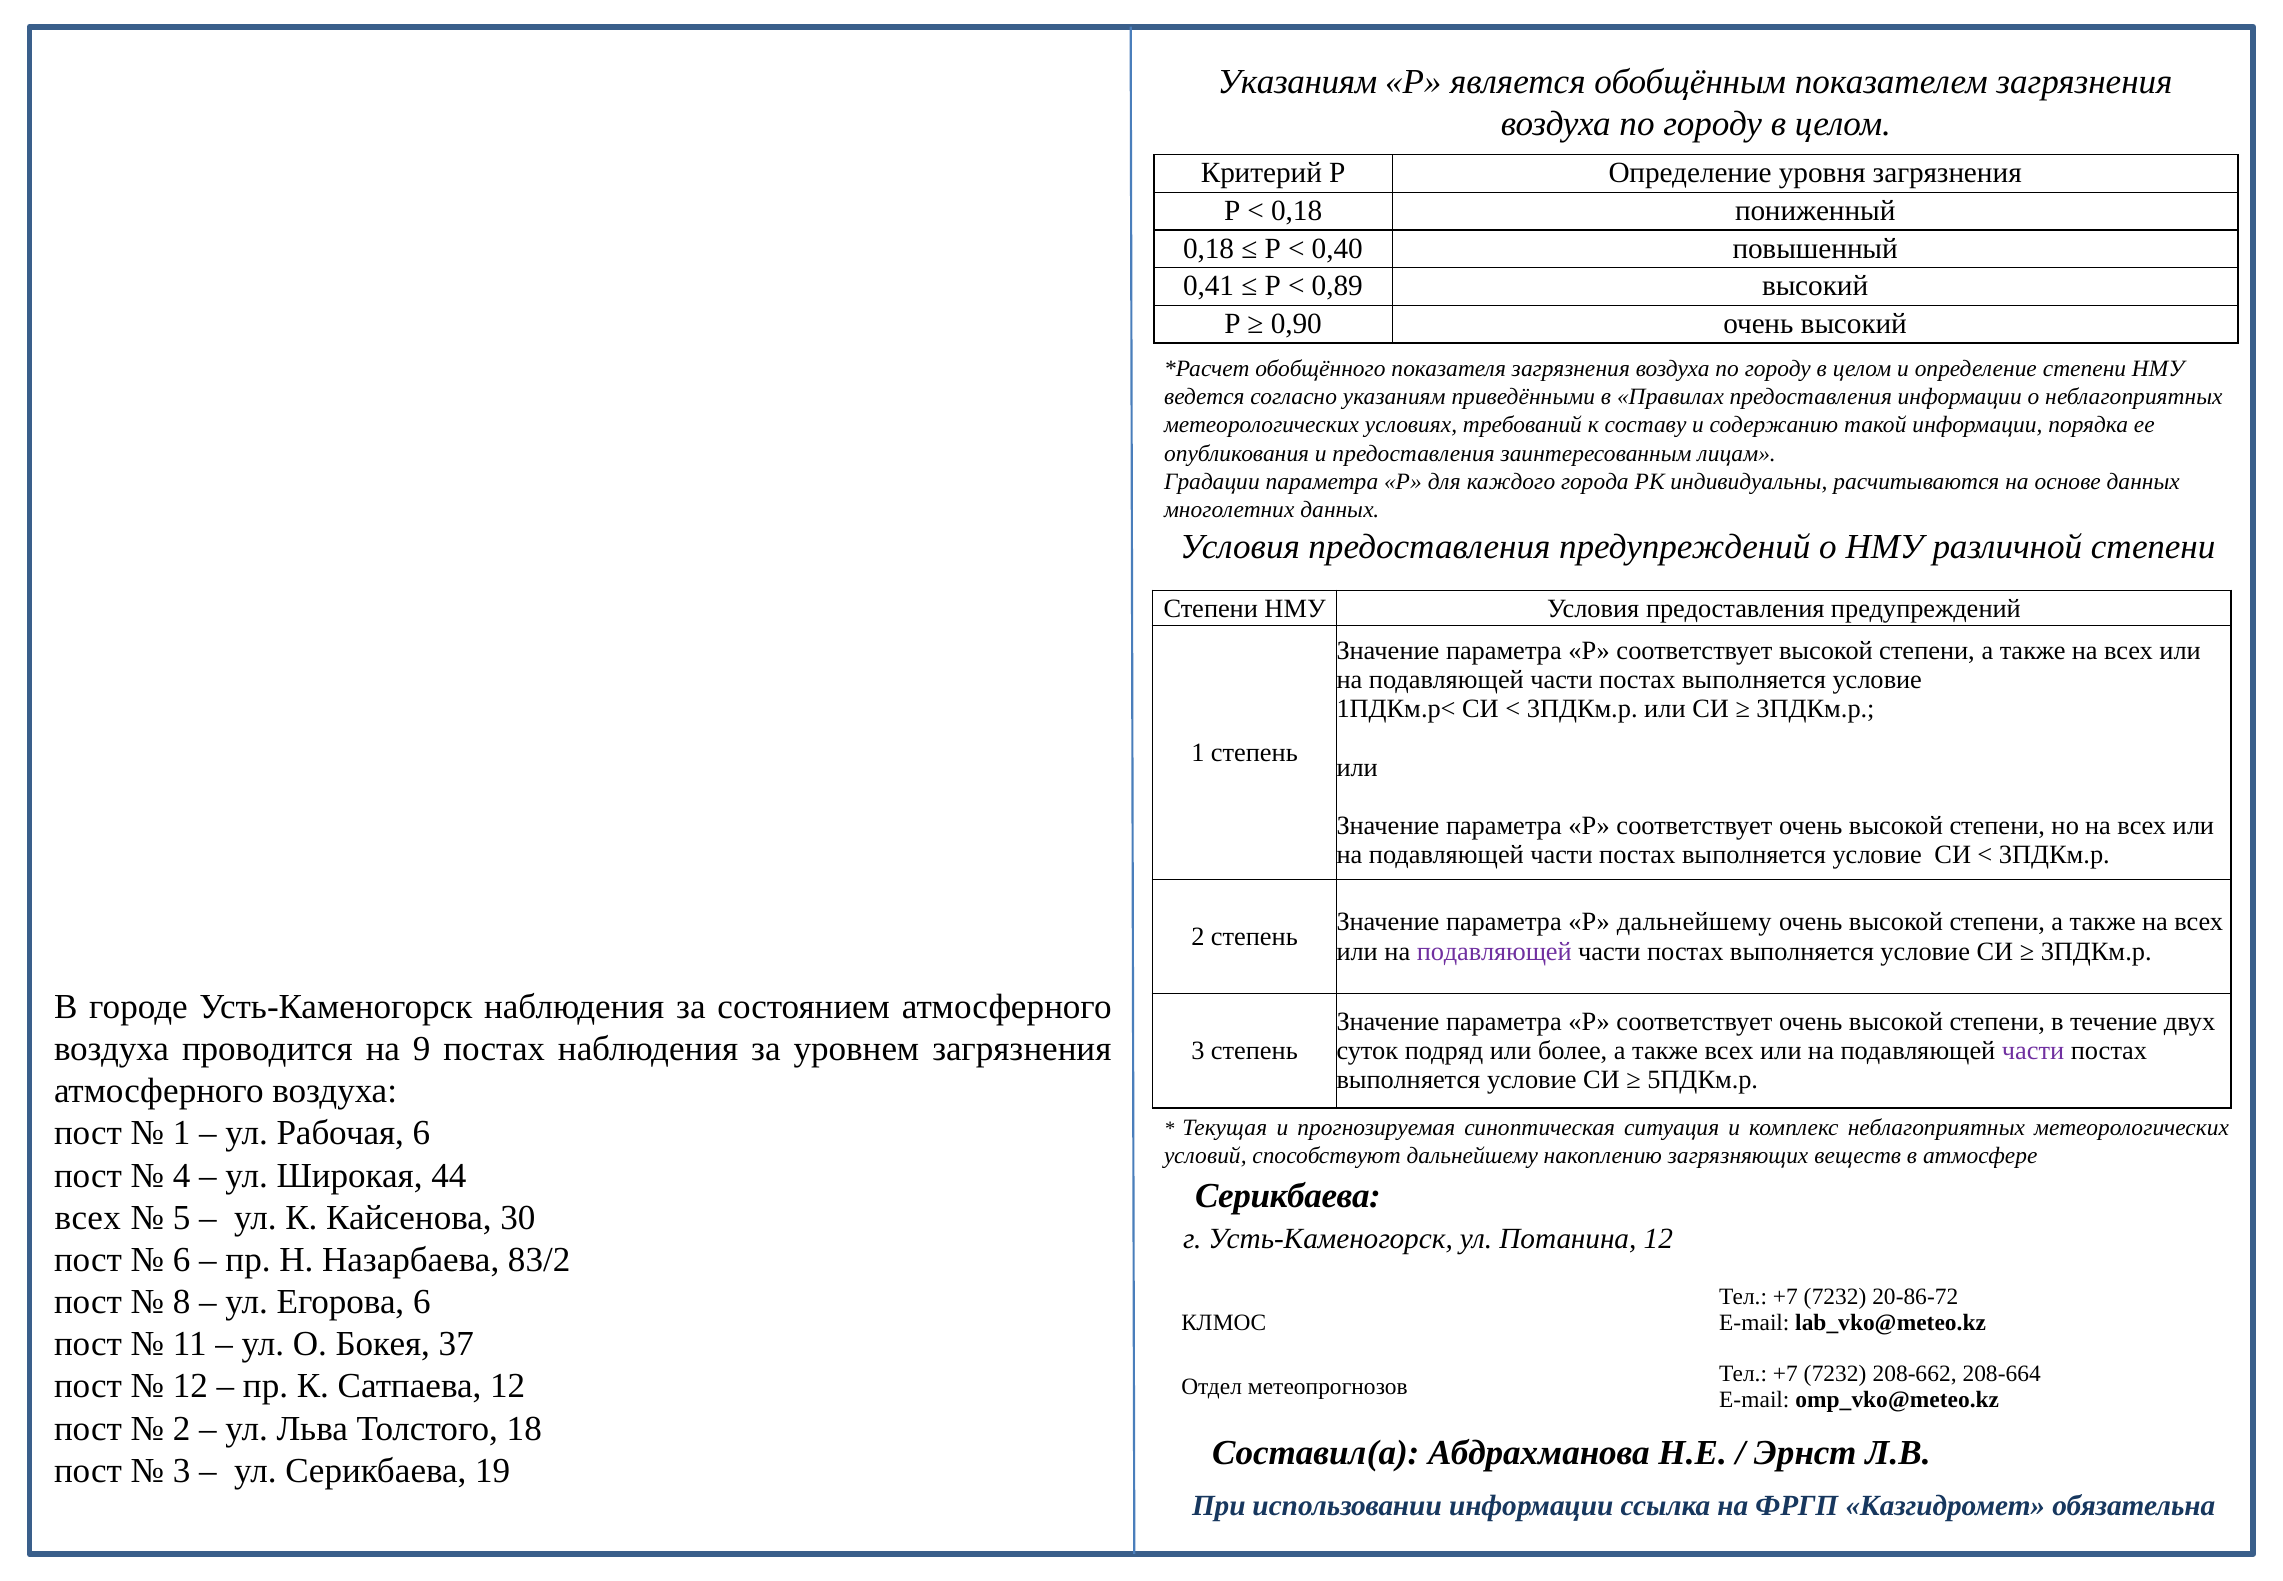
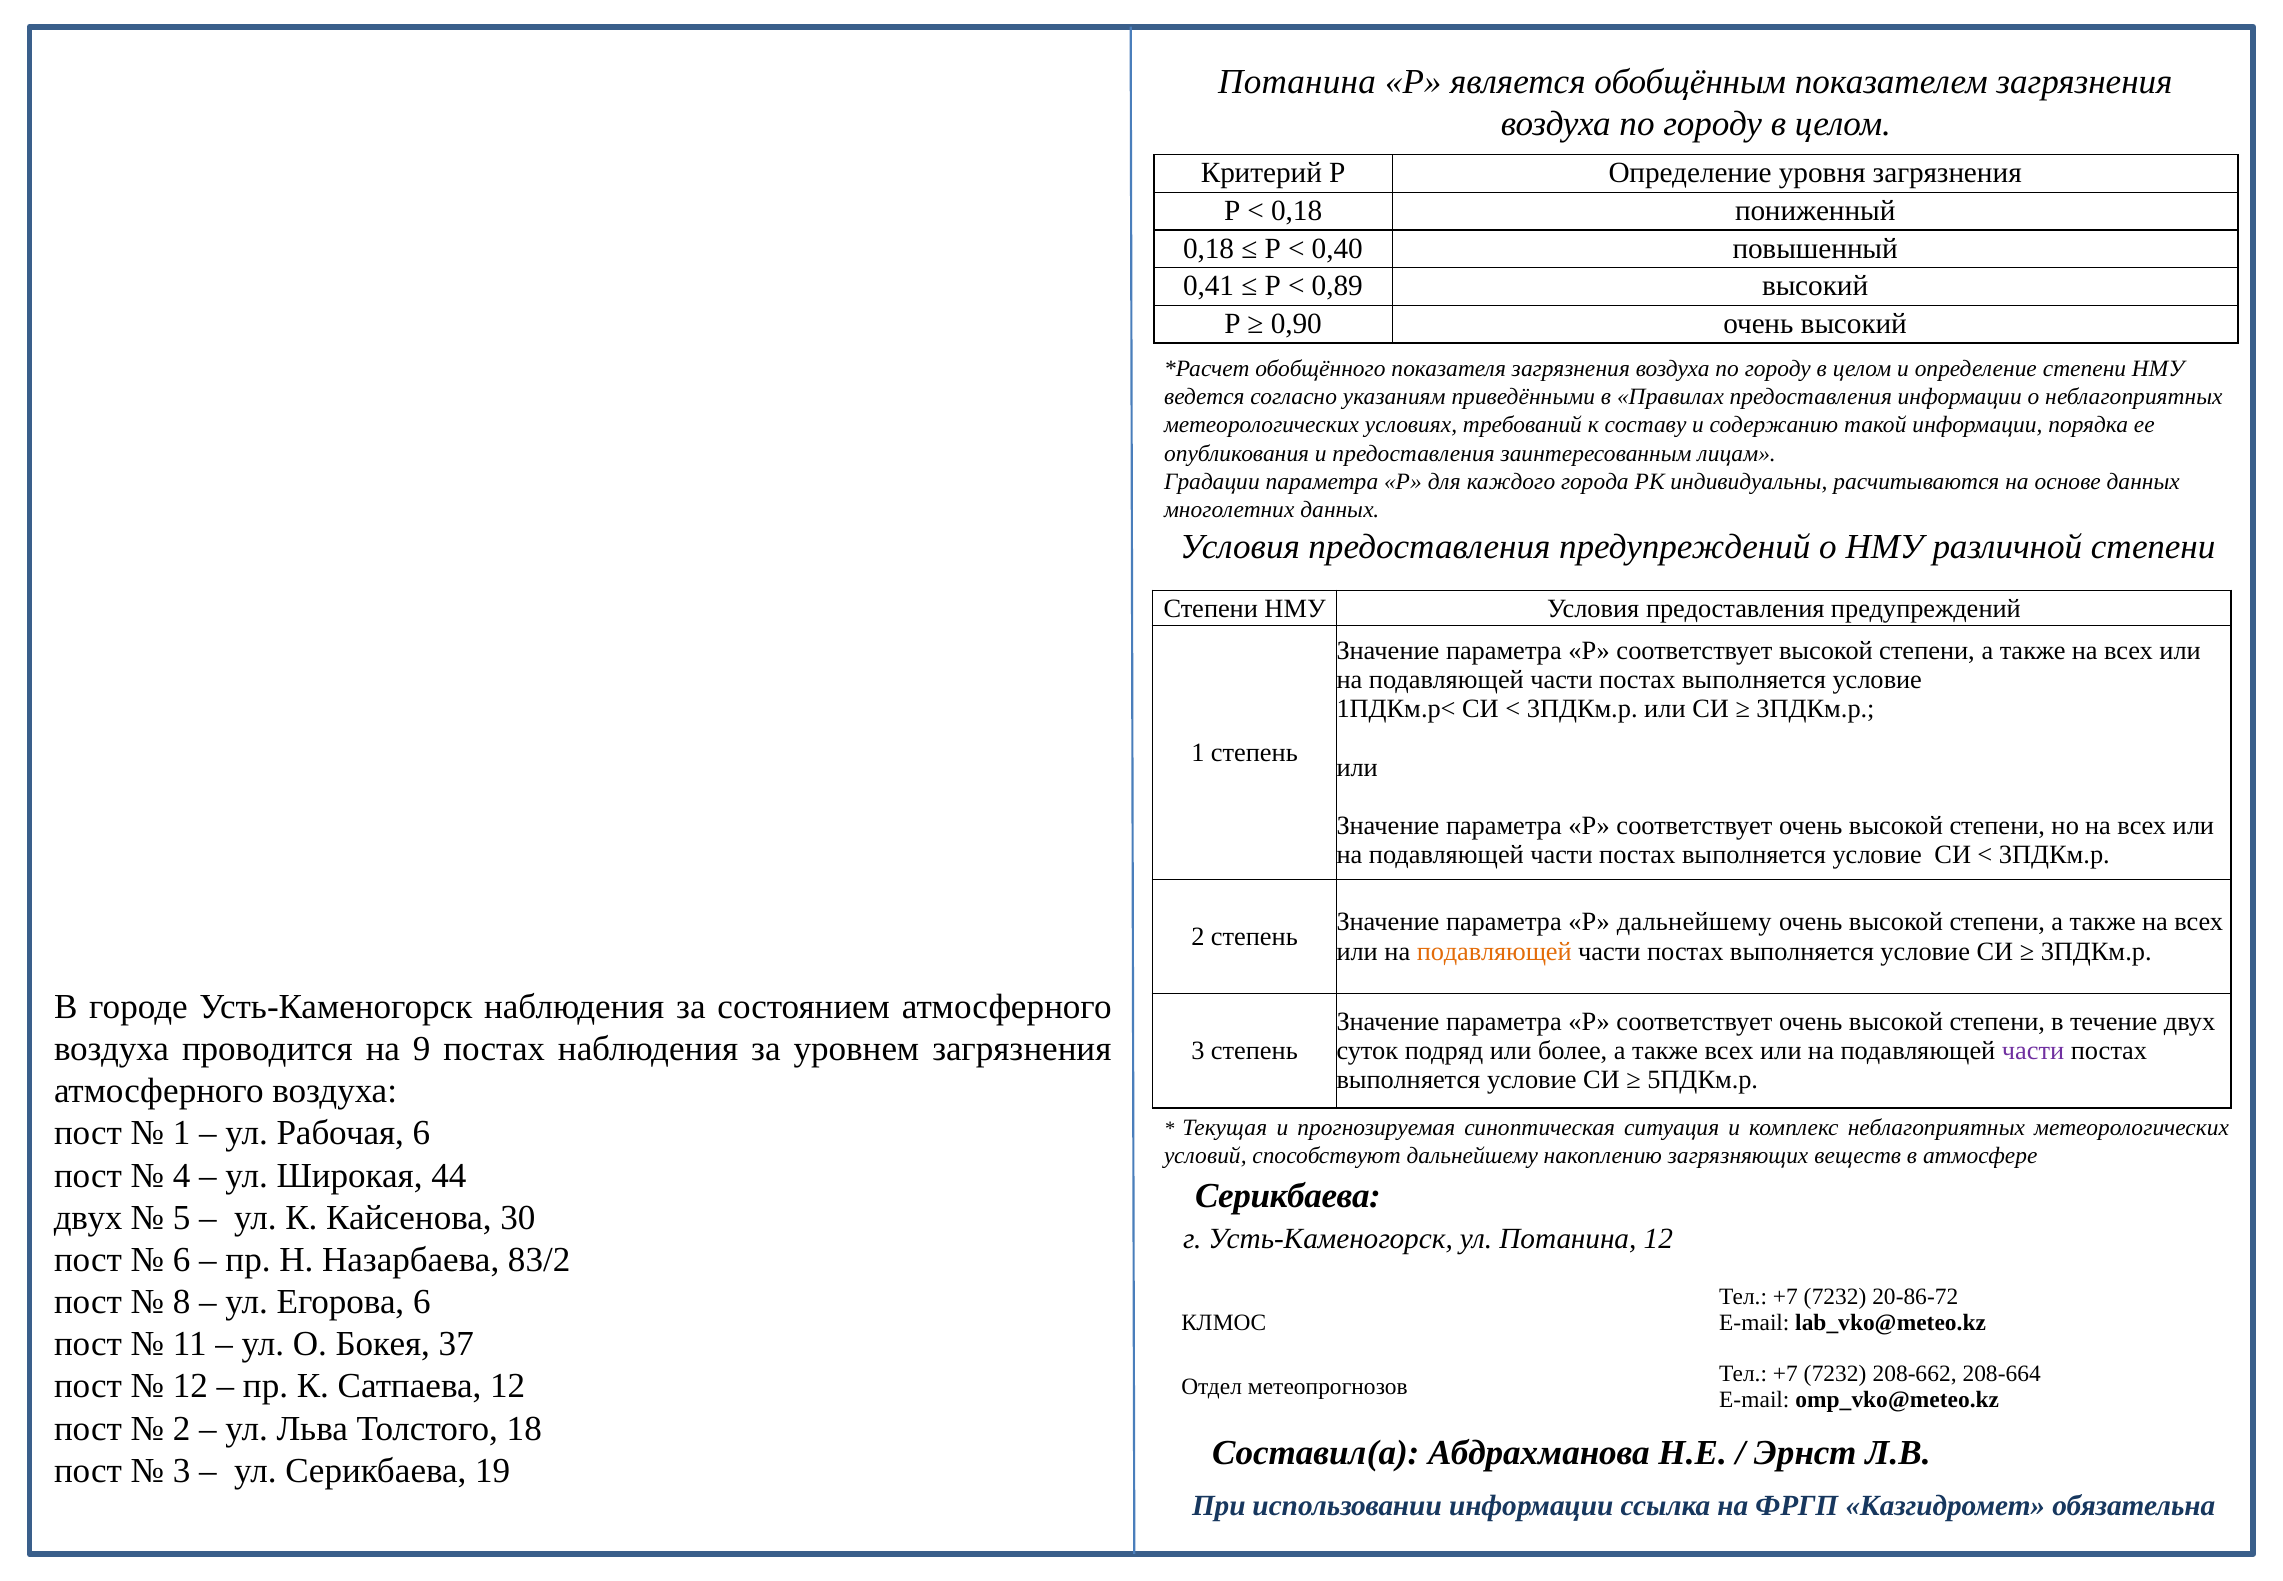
Указаниям at (1297, 82): Указаниям -> Потанина
подавляющей at (1494, 951) colour: purple -> orange
всех at (88, 1217): всех -> двух
